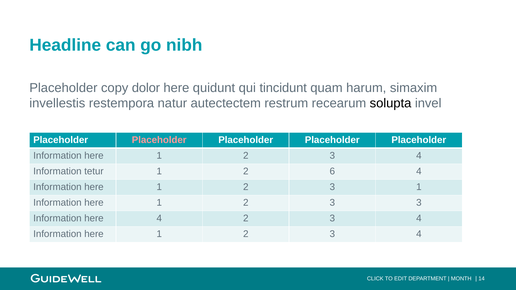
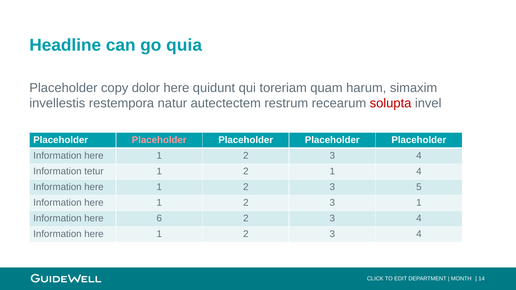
nibh: nibh -> quia
tincidunt: tincidunt -> toreriam
solupta colour: black -> red
2 6: 6 -> 1
3 1: 1 -> 5
3 3: 3 -> 1
here 4: 4 -> 6
